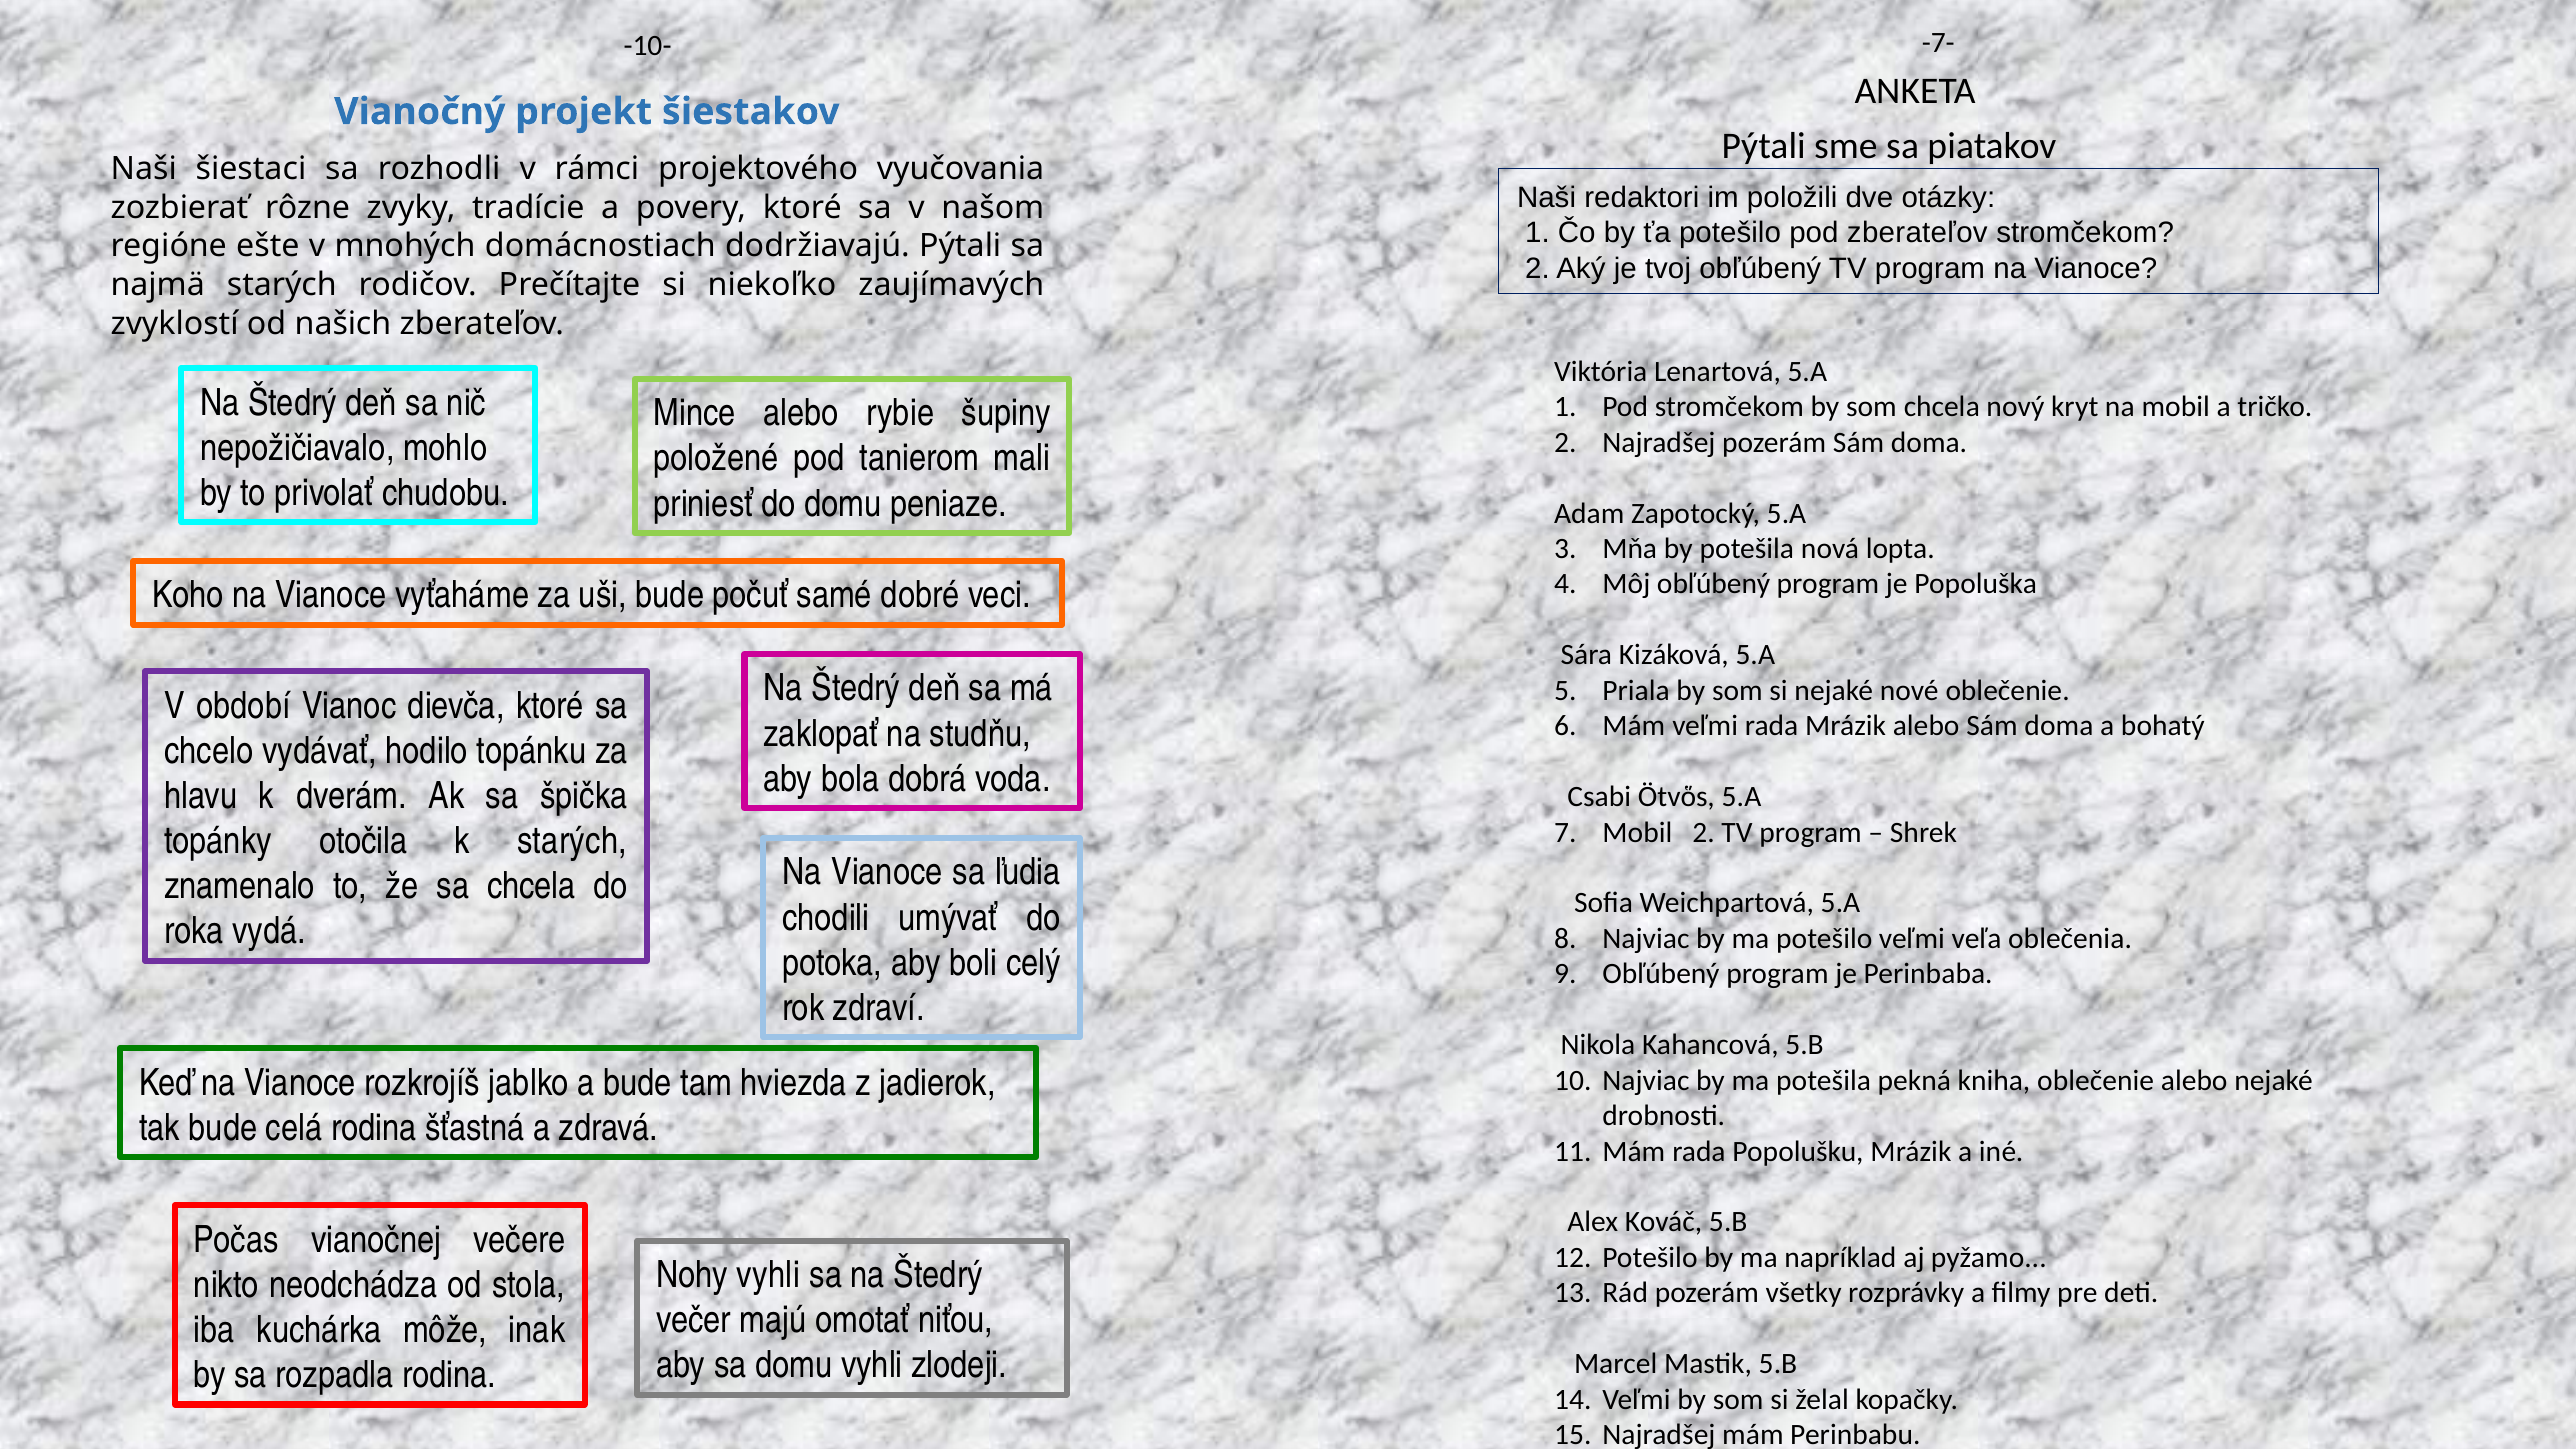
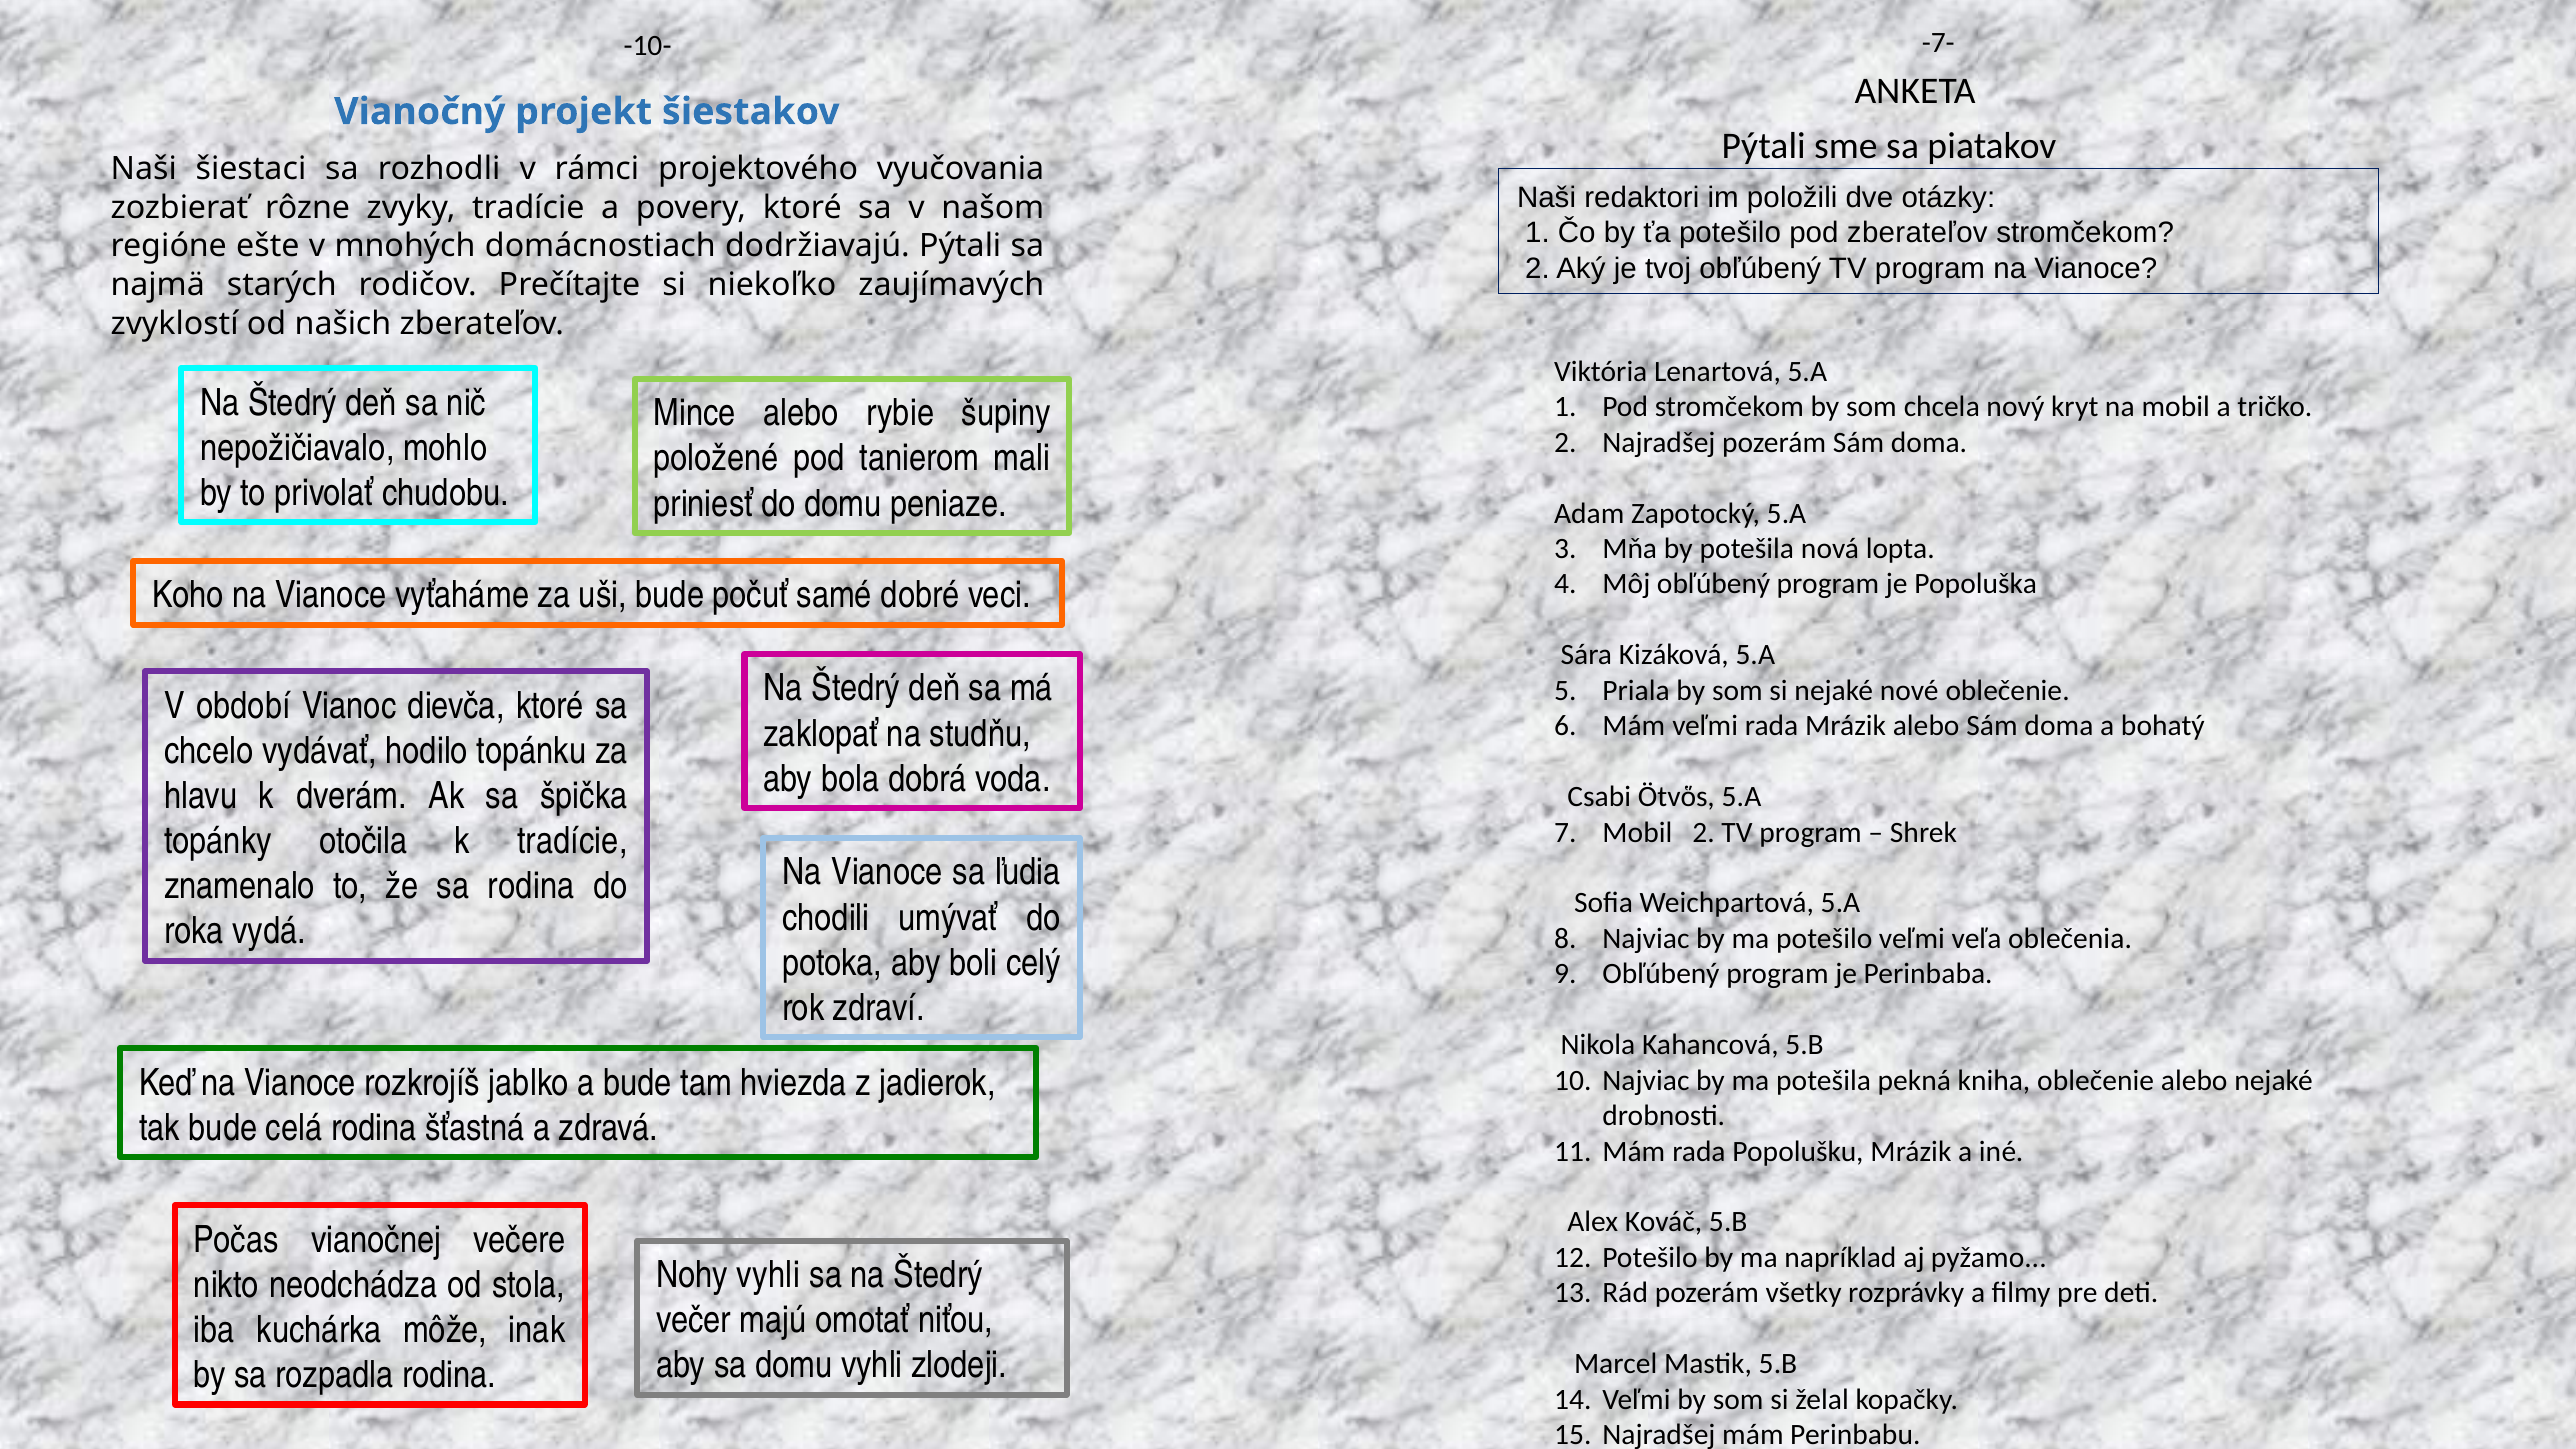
k starých: starých -> tradície
sa chcela: chcela -> rodina
